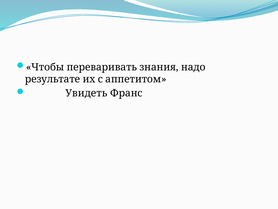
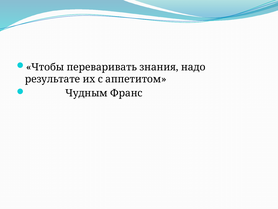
Увидеть: Увидеть -> Чудным
